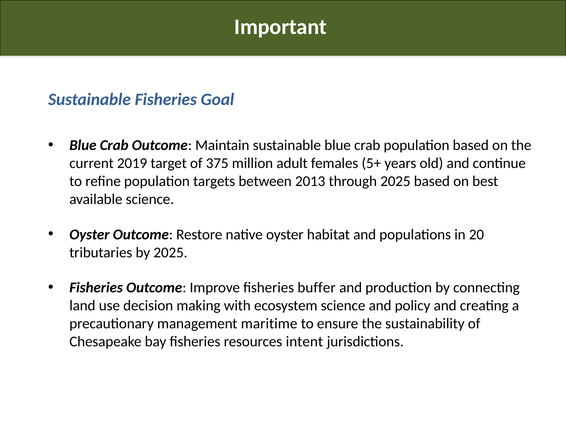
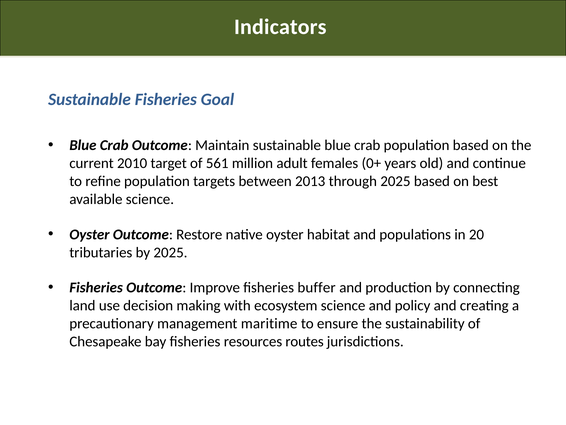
Important: Important -> Indicators
2019: 2019 -> 2010
375: 375 -> 561
5+: 5+ -> 0+
intent: intent -> routes
